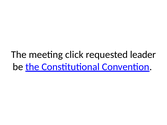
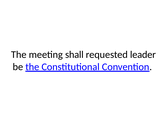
click: click -> shall
